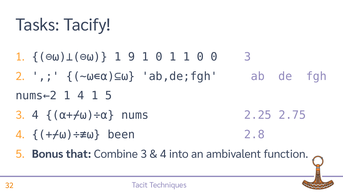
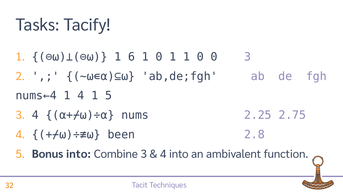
9: 9 -> 6
nums←2: nums←2 -> nums←4
Bonus that: that -> into
